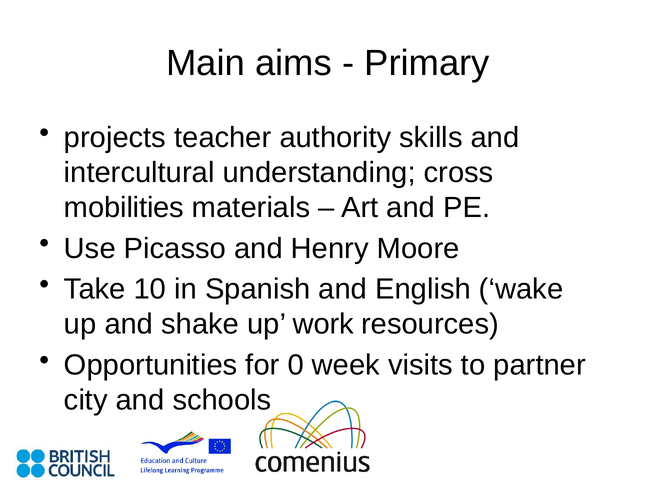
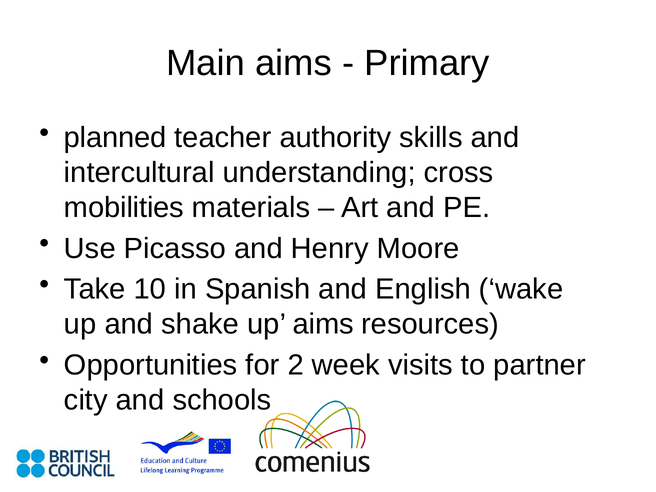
projects: projects -> planned
up work: work -> aims
0: 0 -> 2
